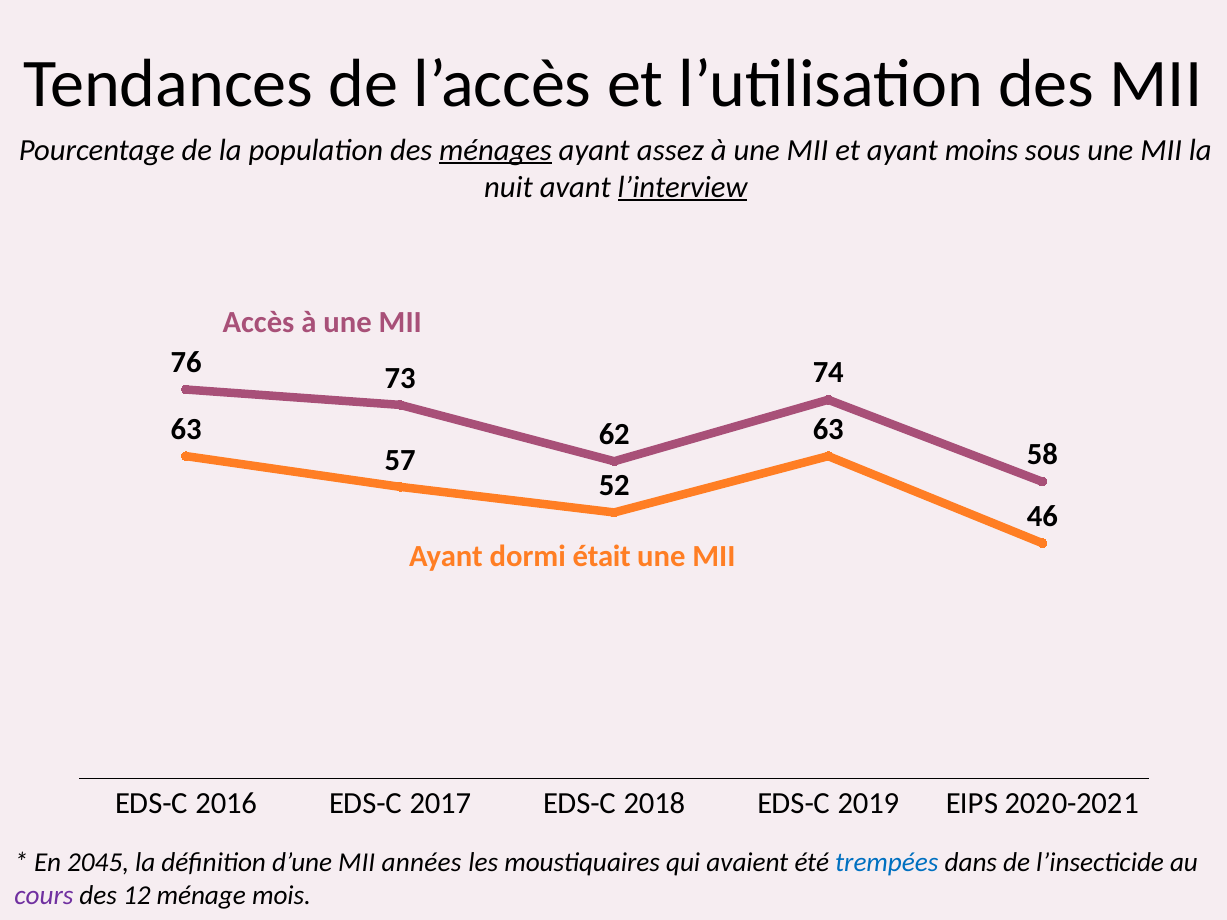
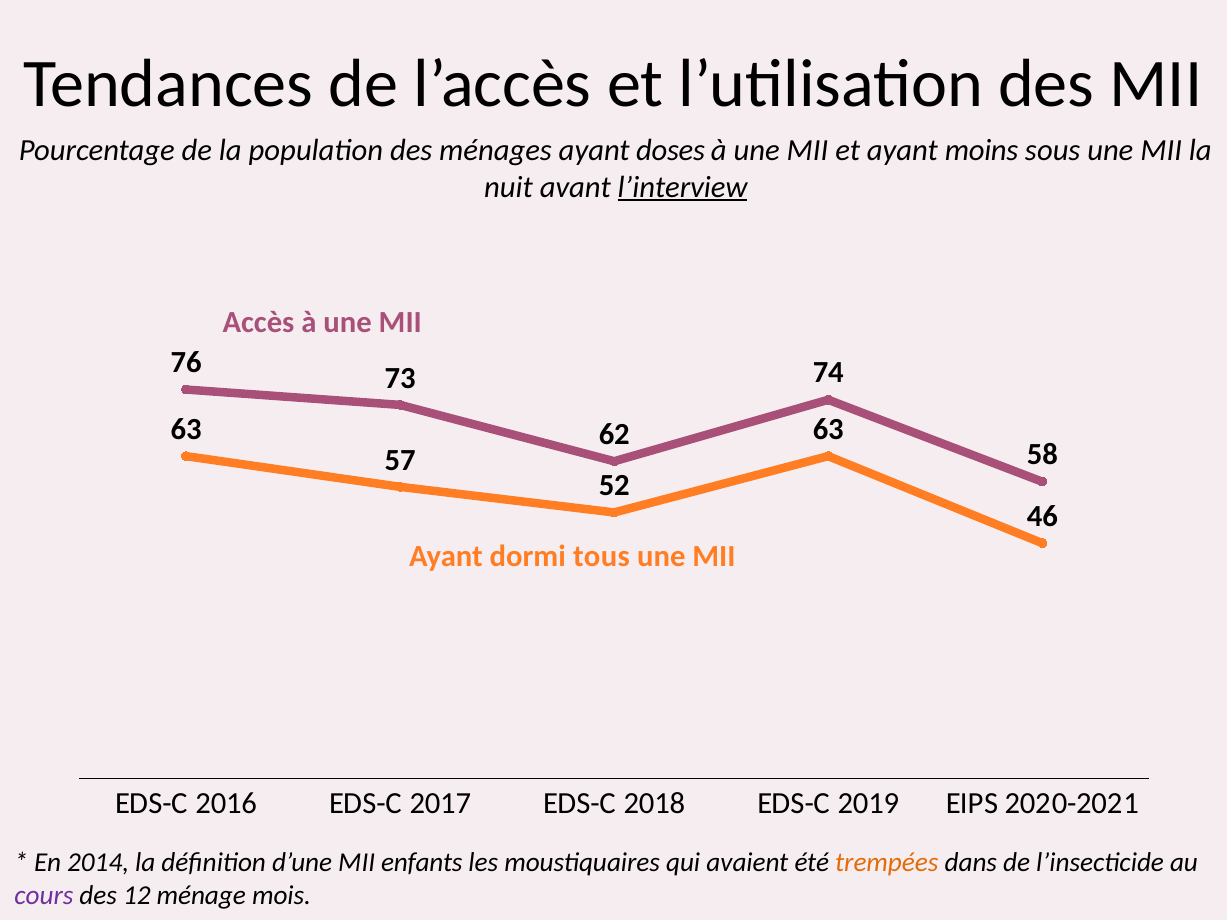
ménages underline: present -> none
assez: assez -> doses
était: était -> tous
2045: 2045 -> 2014
années: années -> enfants
trempées colour: blue -> orange
